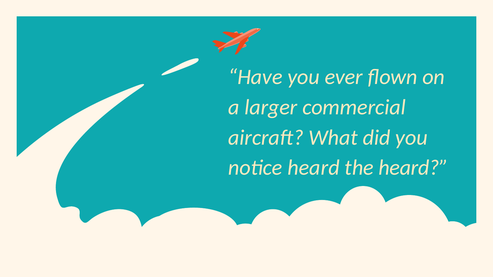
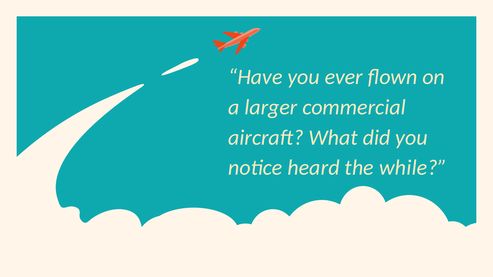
the heard: heard -> while
